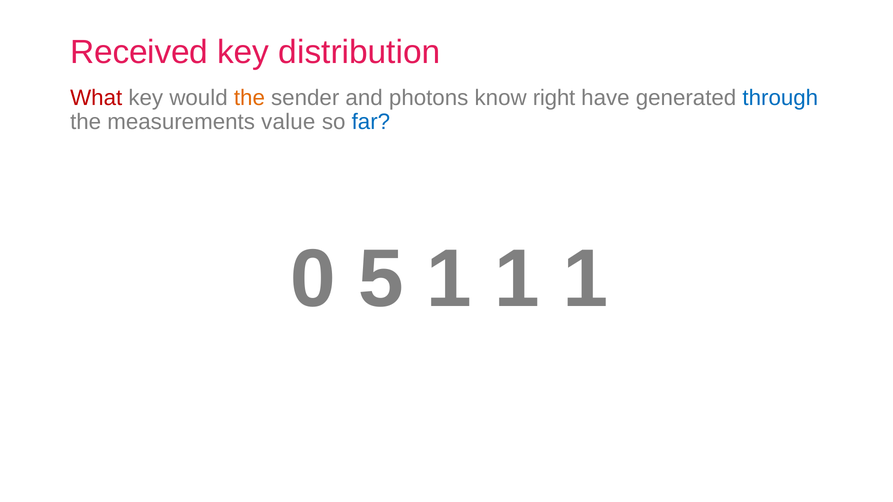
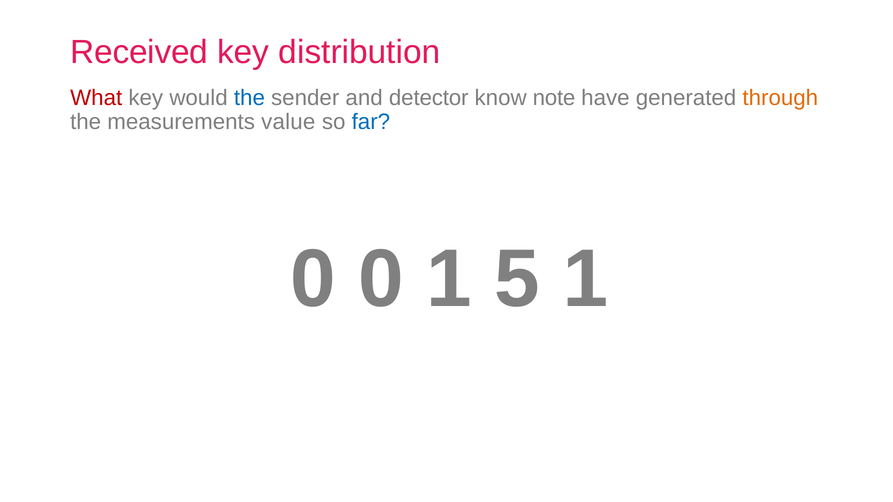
the at (249, 98) colour: orange -> blue
photons: photons -> detector
right: right -> note
through colour: blue -> orange
0 5: 5 -> 0
1 at (517, 279): 1 -> 5
